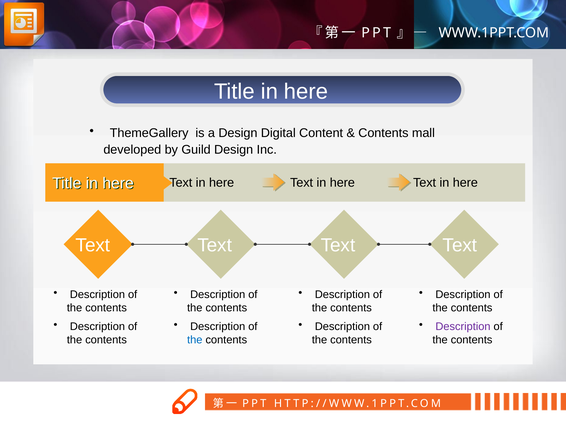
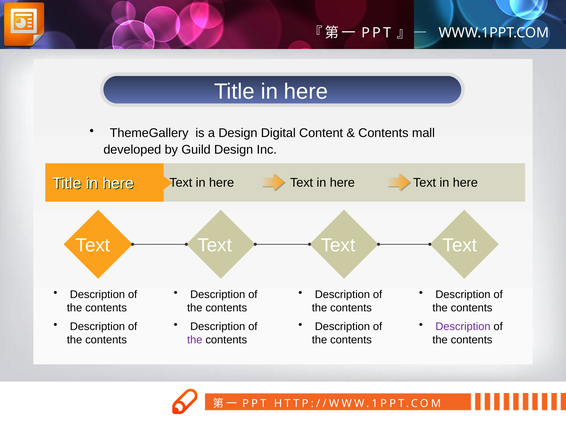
the at (195, 339) colour: blue -> purple
